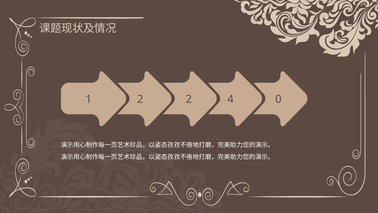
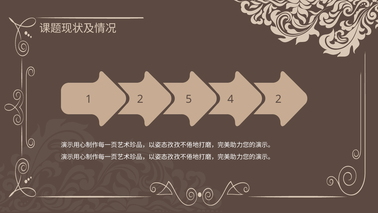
2 2: 2 -> 5
4 0: 0 -> 2
